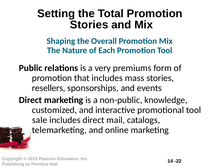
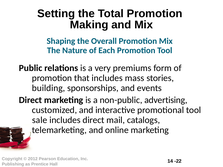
Stories at (89, 25): Stories -> Making
resellers: resellers -> building
knowledge: knowledge -> advertising
